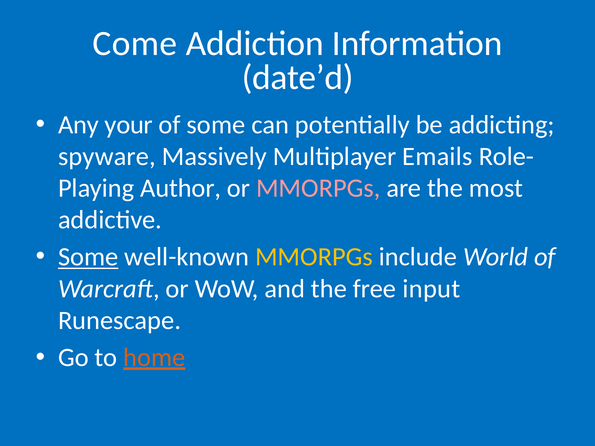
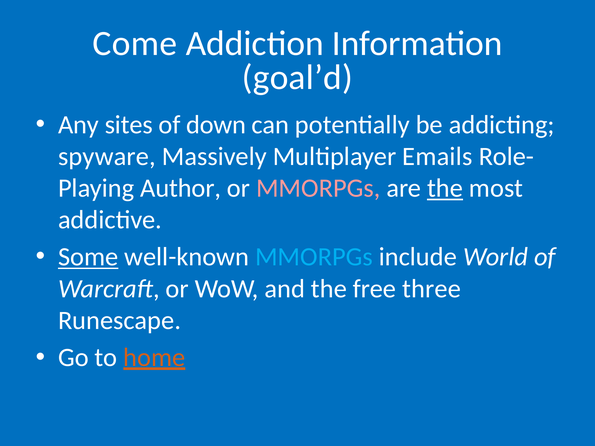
date’d: date’d -> goal’d
your: your -> sites
of some: some -> down
the at (445, 188) underline: none -> present
MMORPGs at (314, 257) colour: yellow -> light blue
input: input -> three
